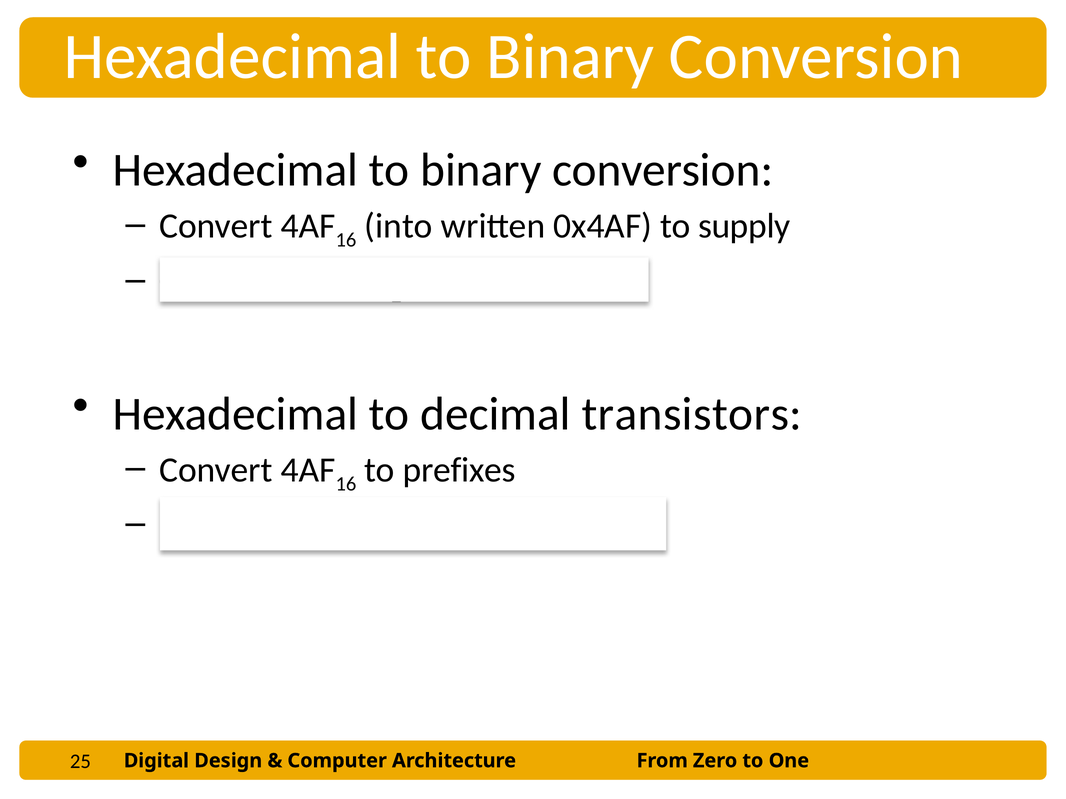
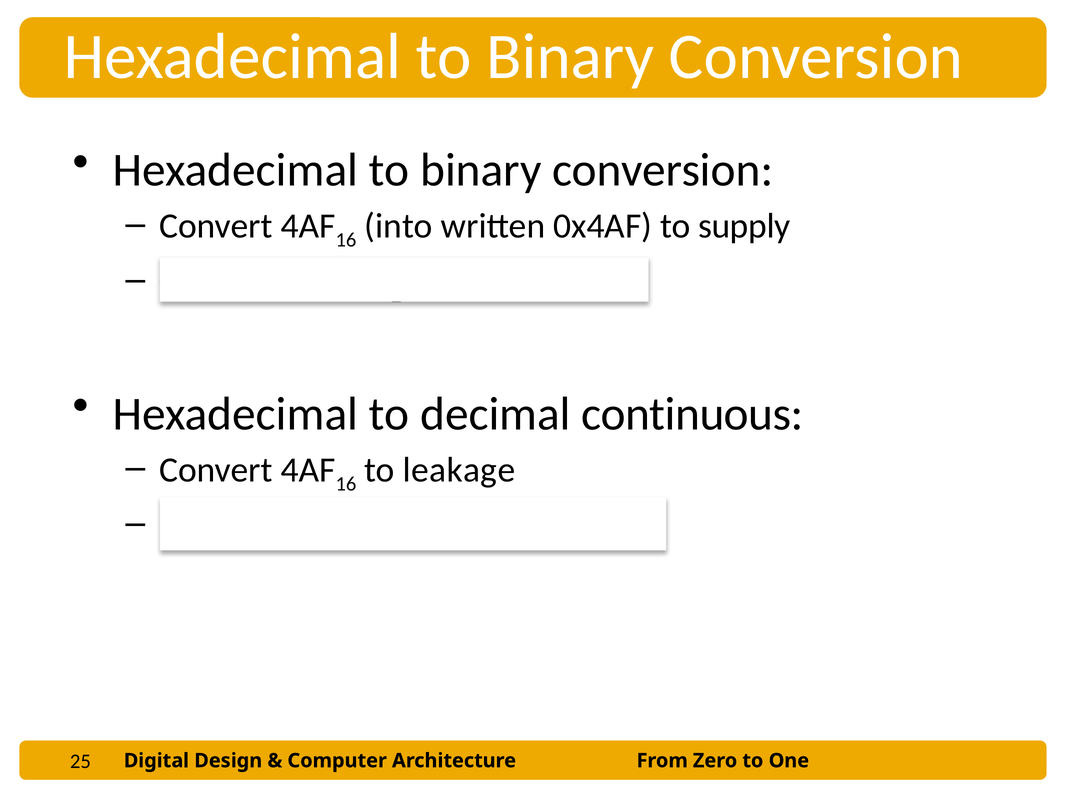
transistors: transistors -> continuous
prefixes: prefixes -> leakage
